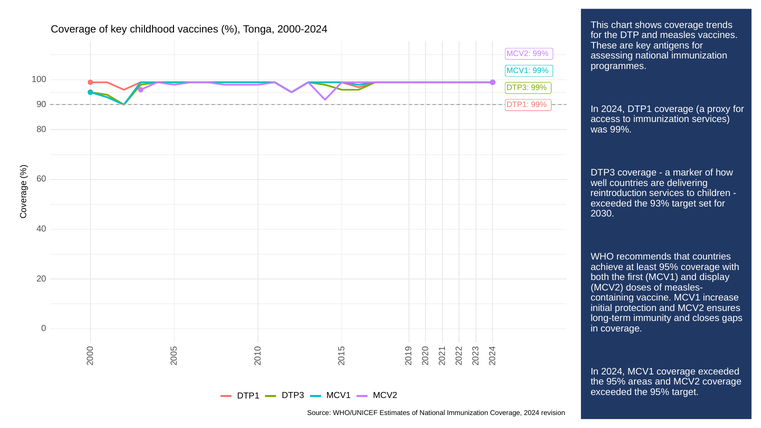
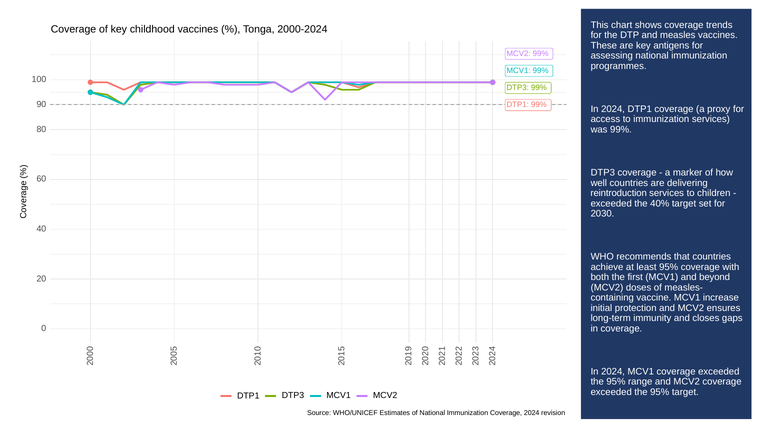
93%: 93% -> 40%
display: display -> beyond
areas: areas -> range
